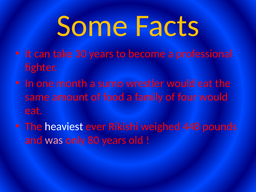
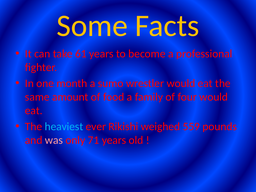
30: 30 -> 61
heaviest colour: white -> light blue
448: 448 -> 559
80: 80 -> 71
